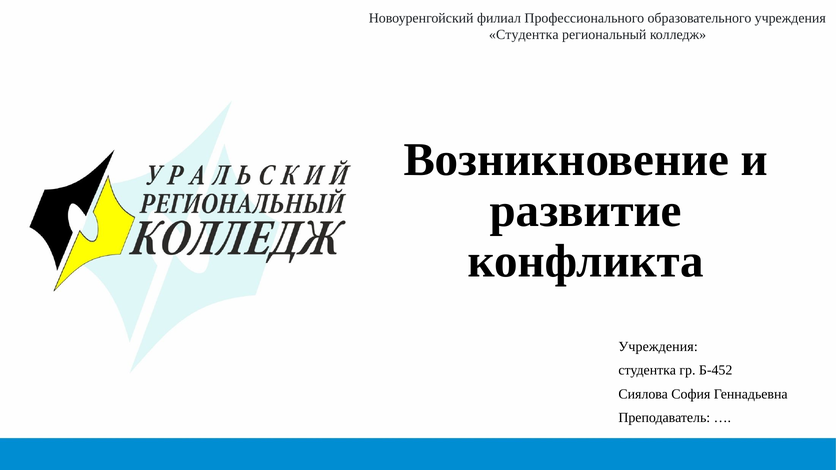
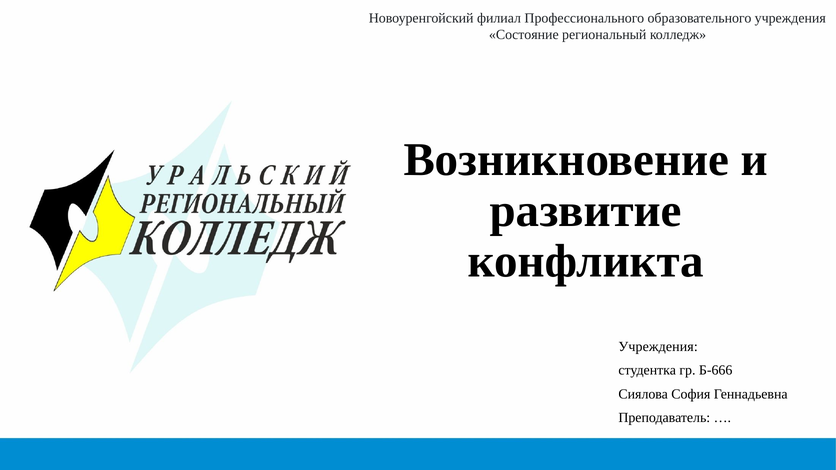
Студентка at (524, 35): Студентка -> Состояние
Б-452: Б-452 -> Б-666
